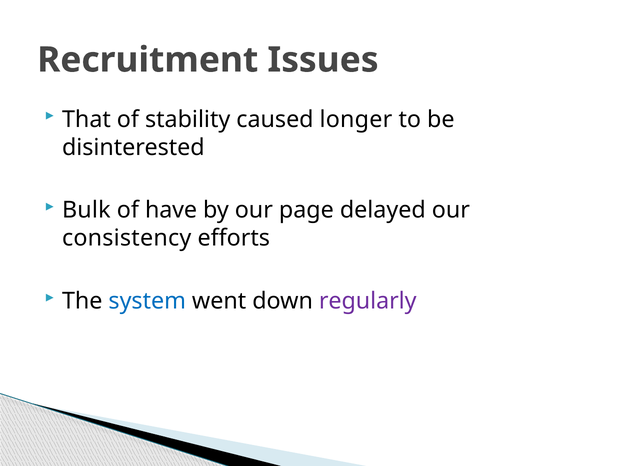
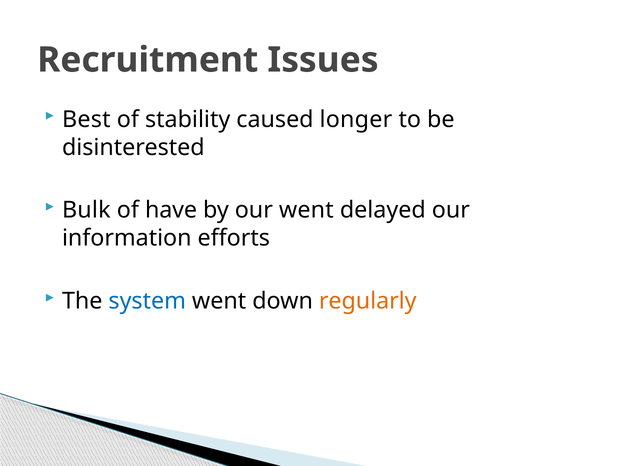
That: That -> Best
our page: page -> went
consistency: consistency -> information
regularly colour: purple -> orange
